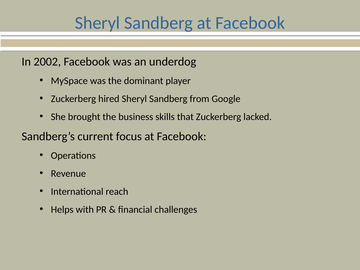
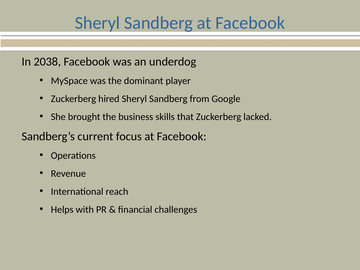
2002: 2002 -> 2038
